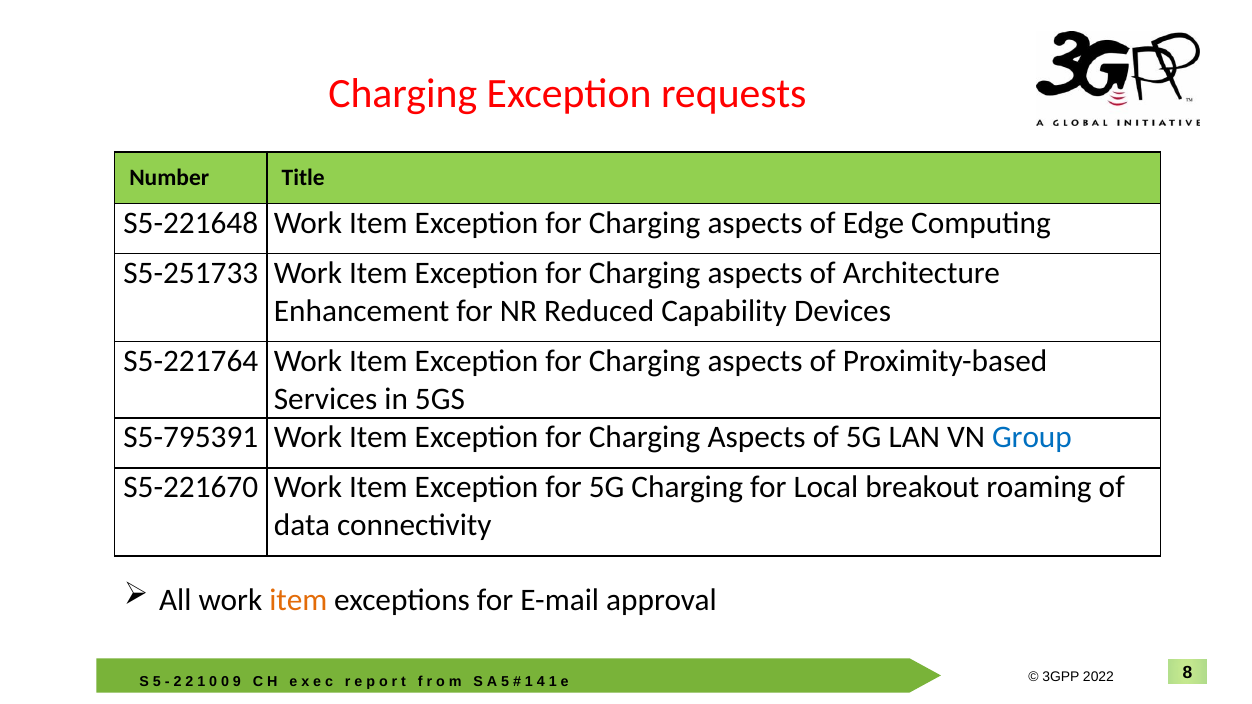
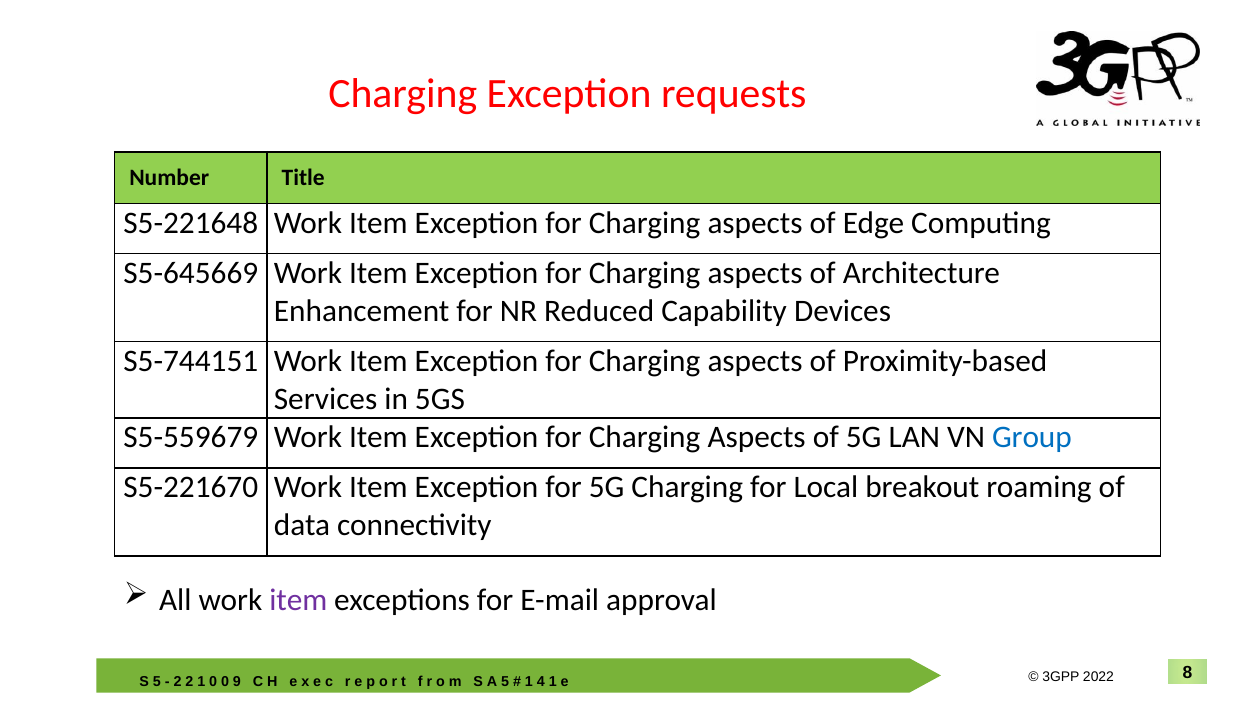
S5-251733: S5-251733 -> S5-645669
S5-221764: S5-221764 -> S5-744151
S5-795391: S5-795391 -> S5-559679
item at (298, 600) colour: orange -> purple
